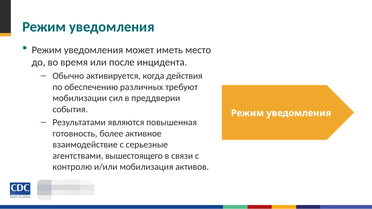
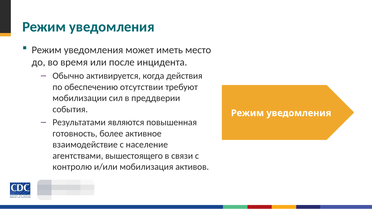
различных: различных -> отсутствии
серьезные: серьезные -> население
